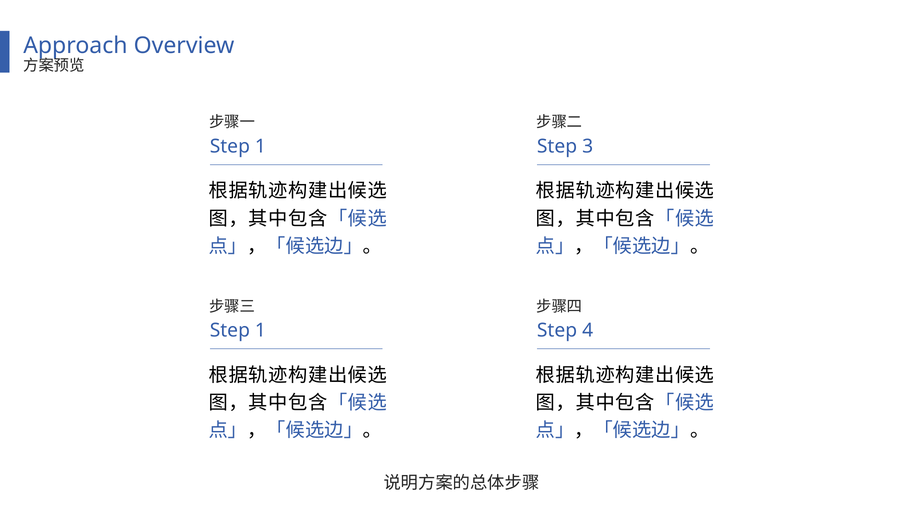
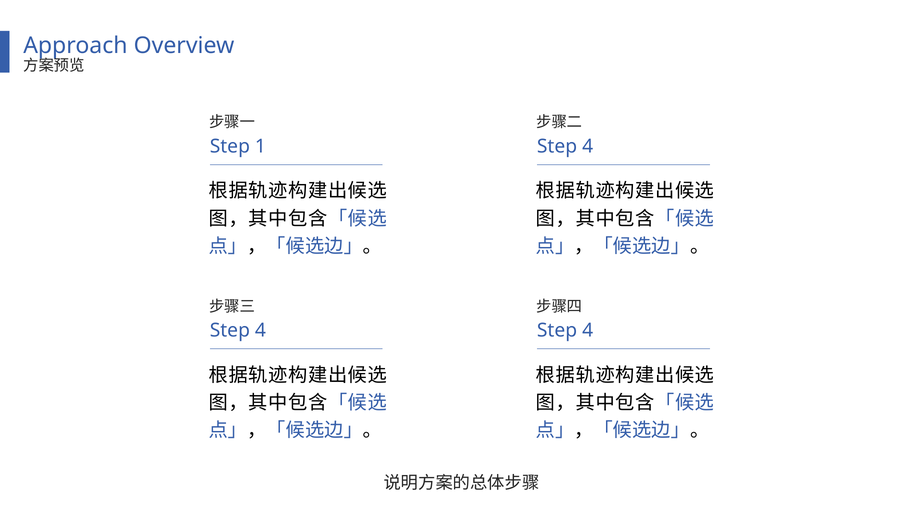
3 at (588, 146): 3 -> 4
1 at (260, 331): 1 -> 4
